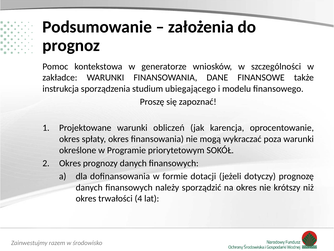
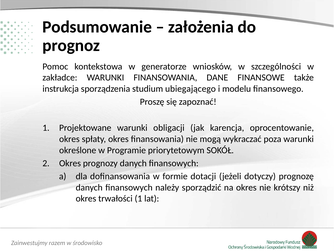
obliczeń: obliczeń -> obligacji
trwałości 4: 4 -> 1
